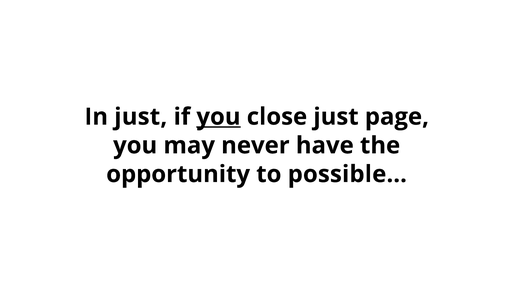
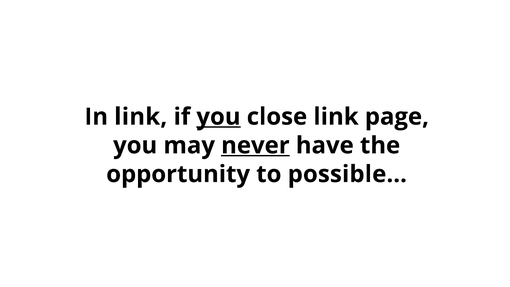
In just: just -> link
close just: just -> link
never underline: none -> present
